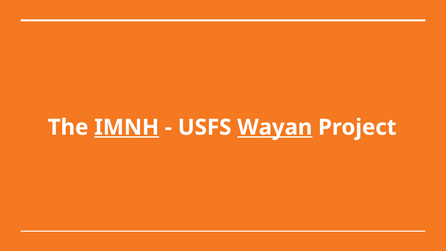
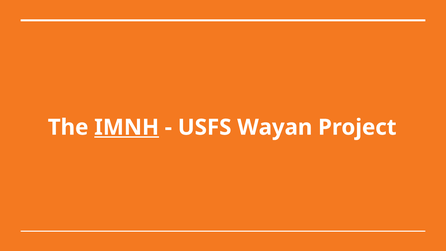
Wayan underline: present -> none
